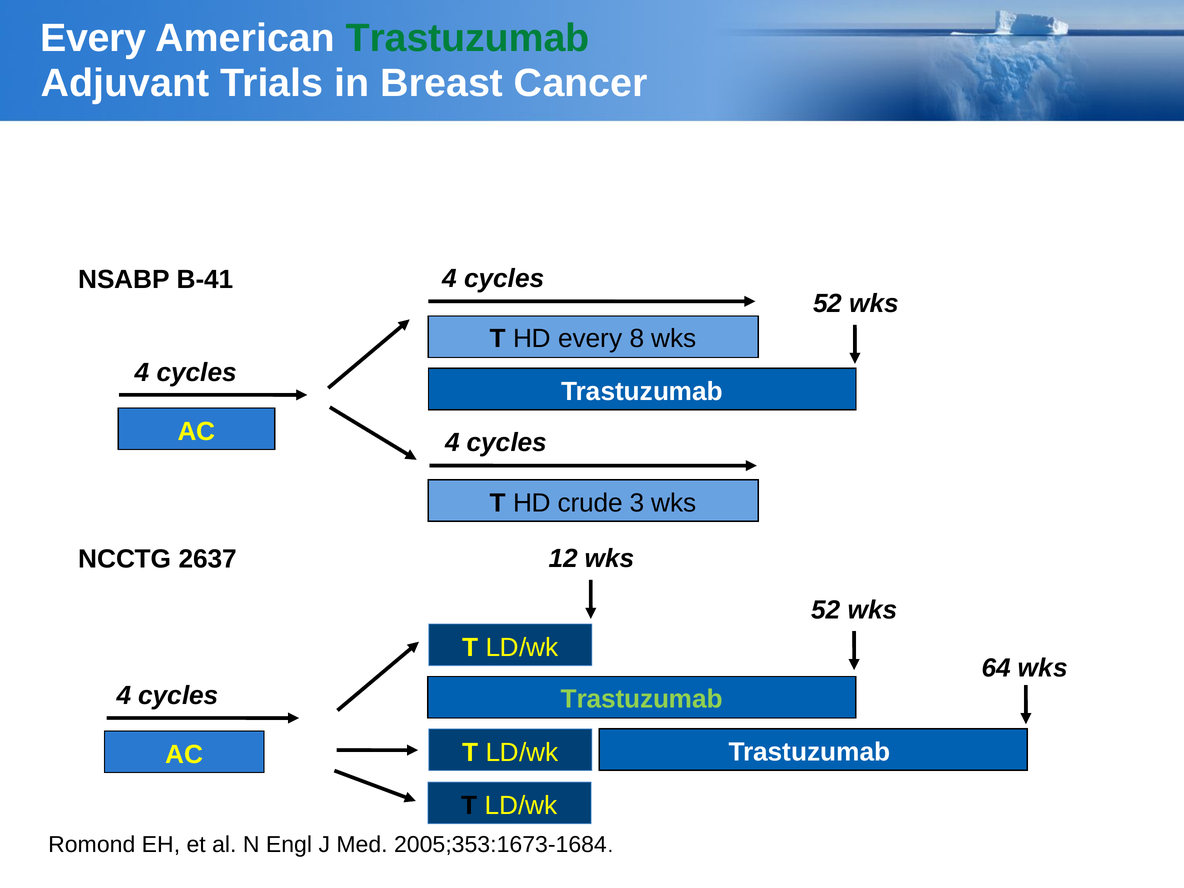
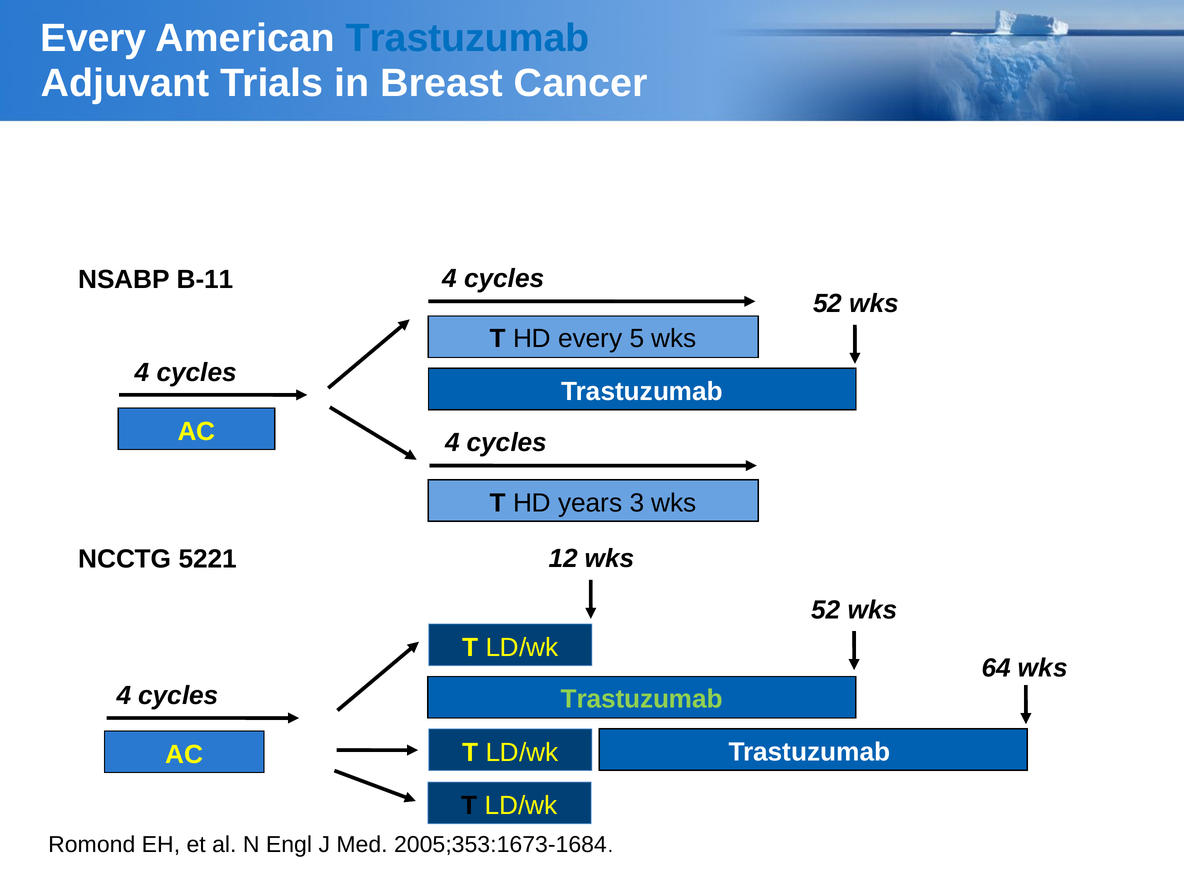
Trastuzumab at (468, 38) colour: green -> blue
B-41: B-41 -> B-11
8: 8 -> 5
crude: crude -> years
2637: 2637 -> 5221
